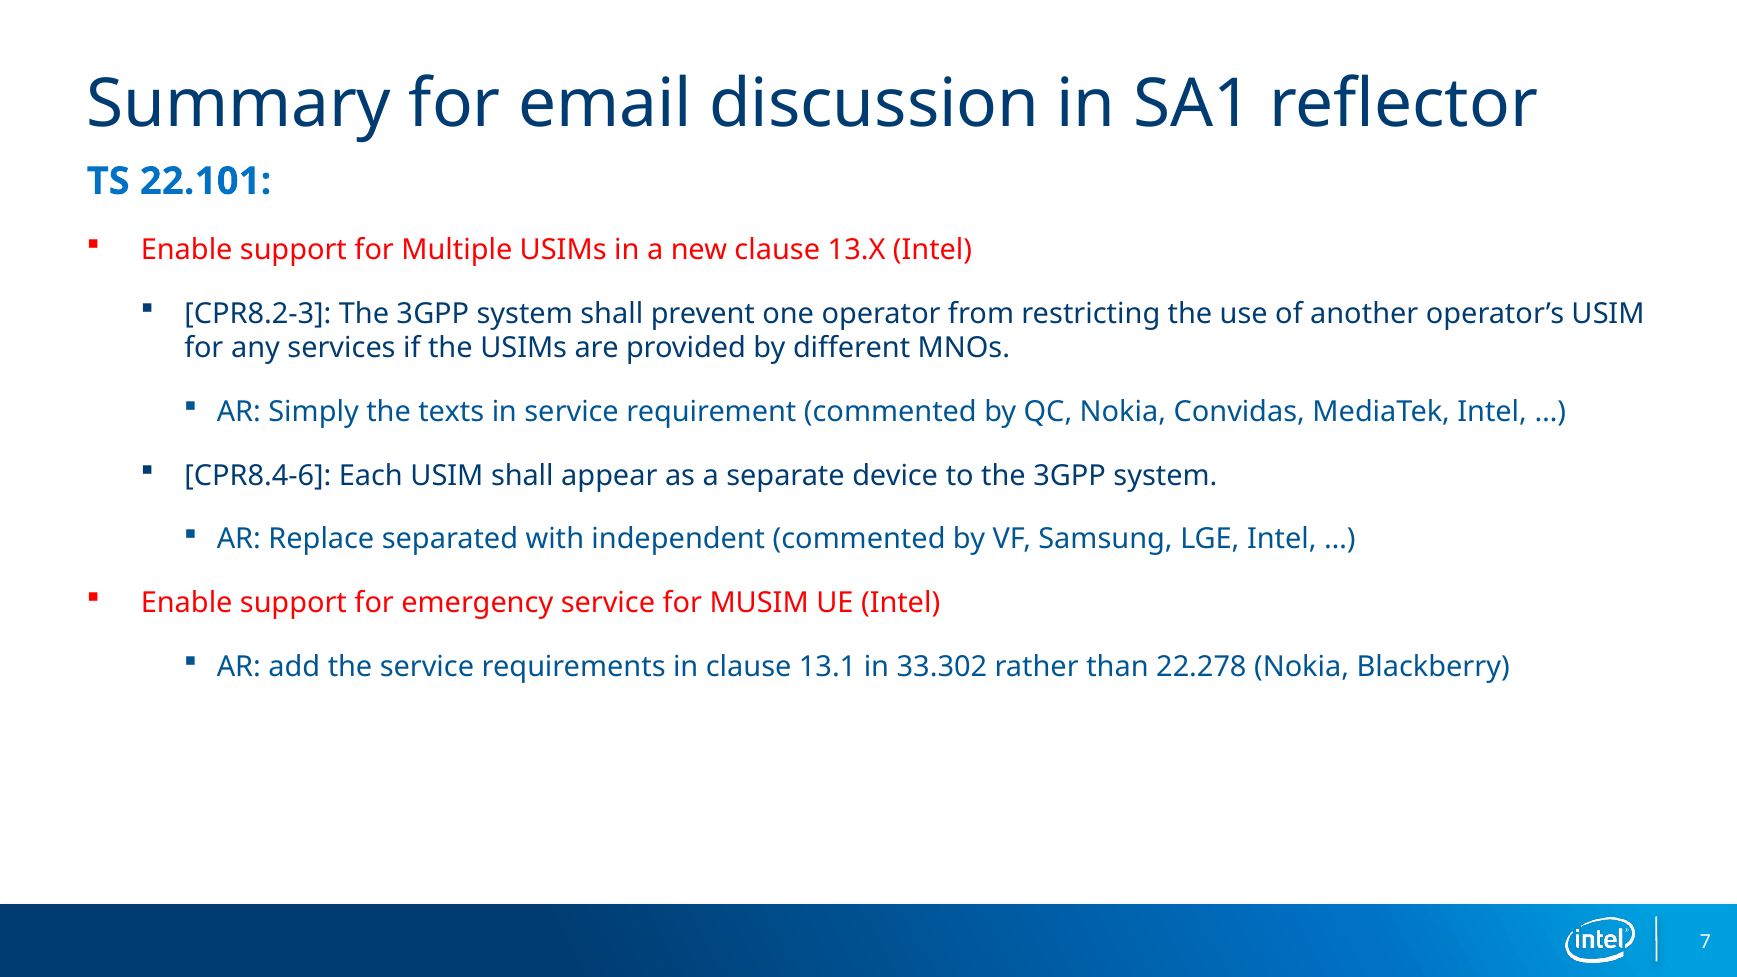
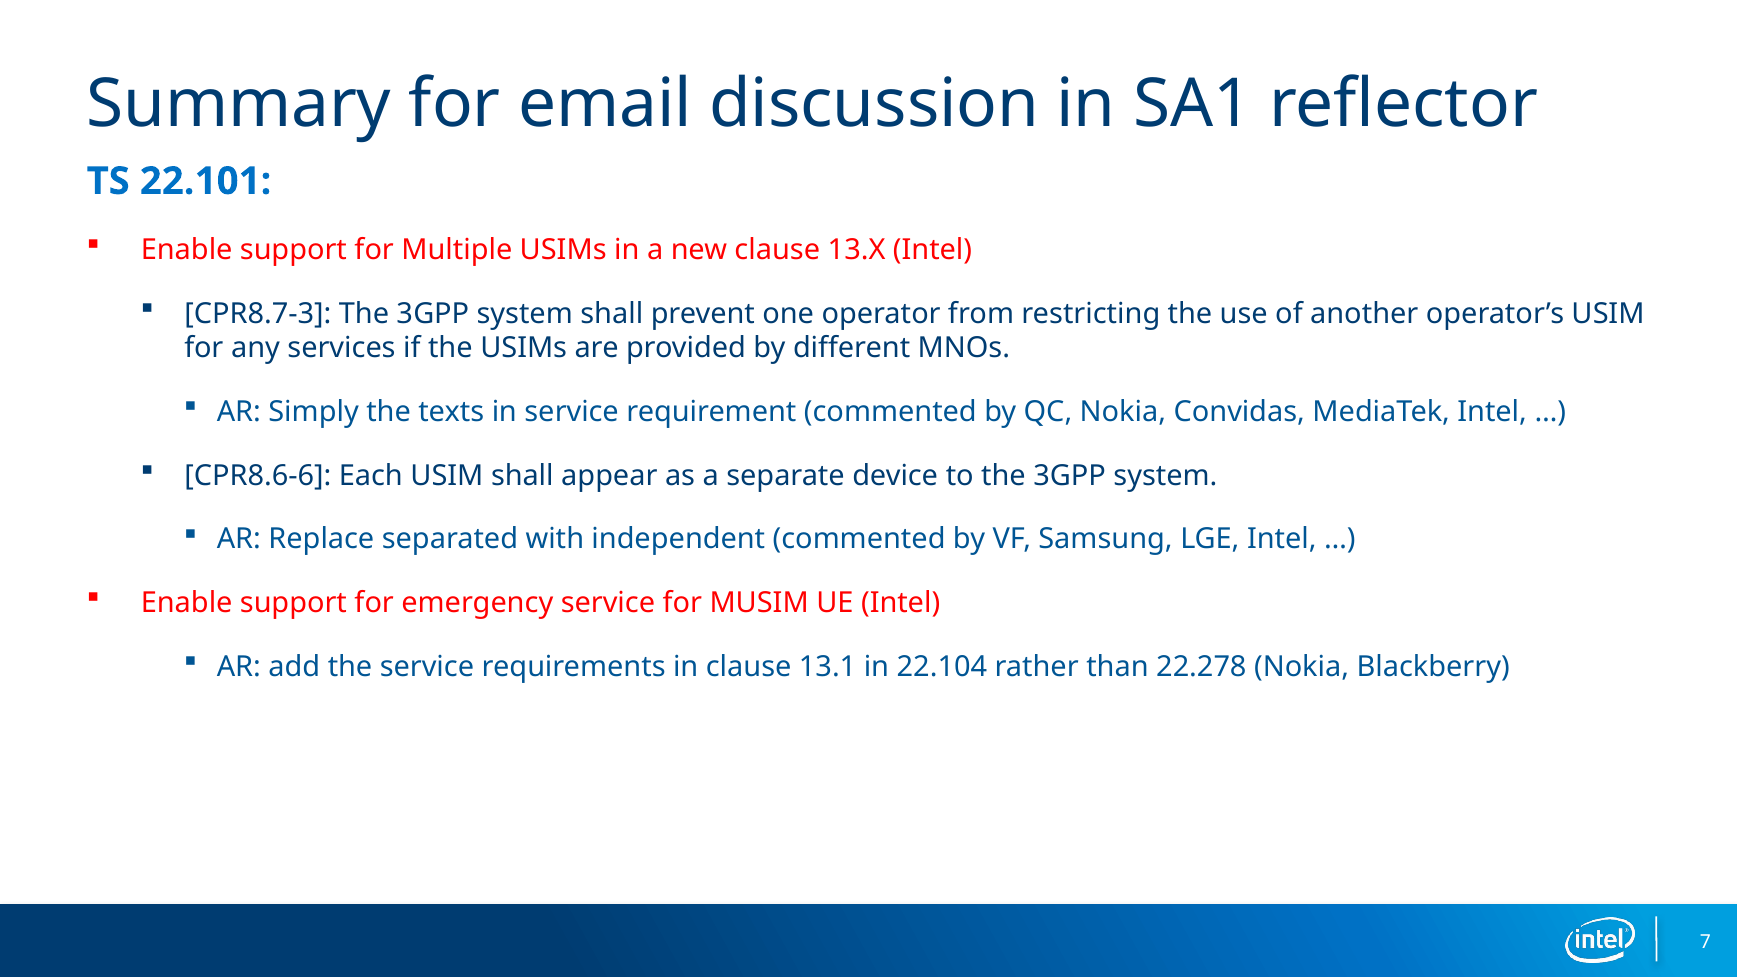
CPR8.2-3: CPR8.2-3 -> CPR8.7-3
CPR8.4-6: CPR8.4-6 -> CPR8.6-6
33.302: 33.302 -> 22.104
